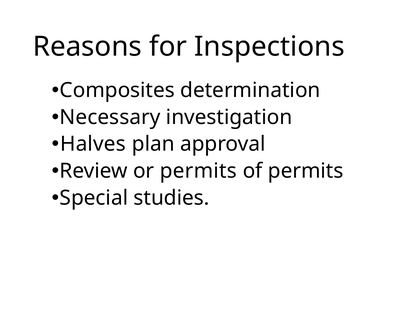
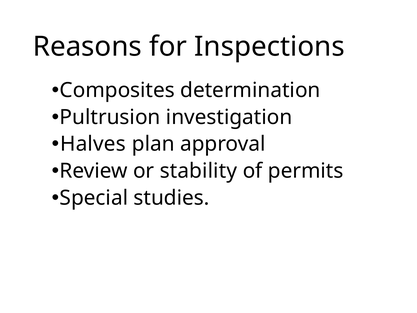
Necessary: Necessary -> Pultrusion
or permits: permits -> stability
